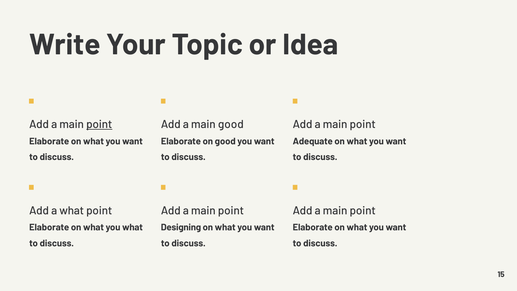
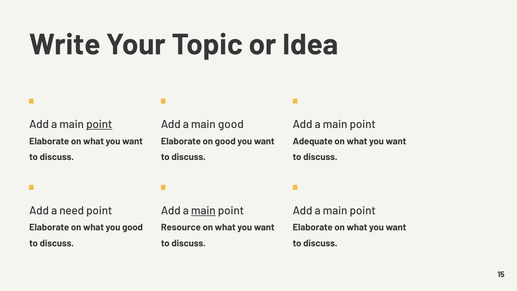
a what: what -> need
main at (203, 211) underline: none -> present
you what: what -> good
Designing: Designing -> Resource
